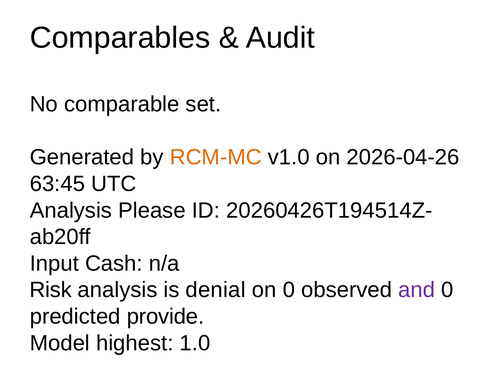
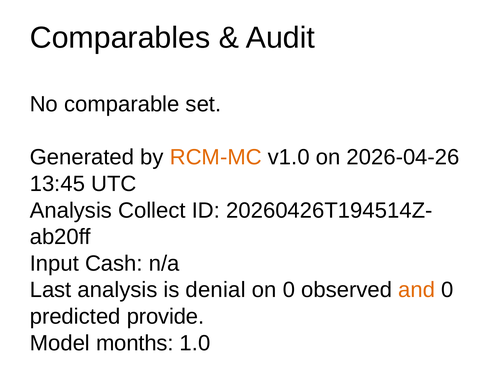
63:45: 63:45 -> 13:45
Please: Please -> Collect
Risk: Risk -> Last
and colour: purple -> orange
highest: highest -> months
